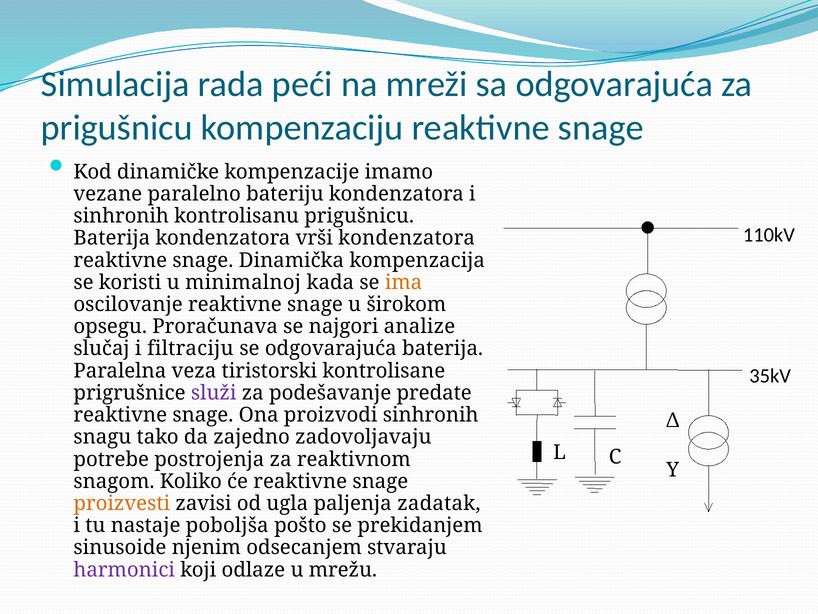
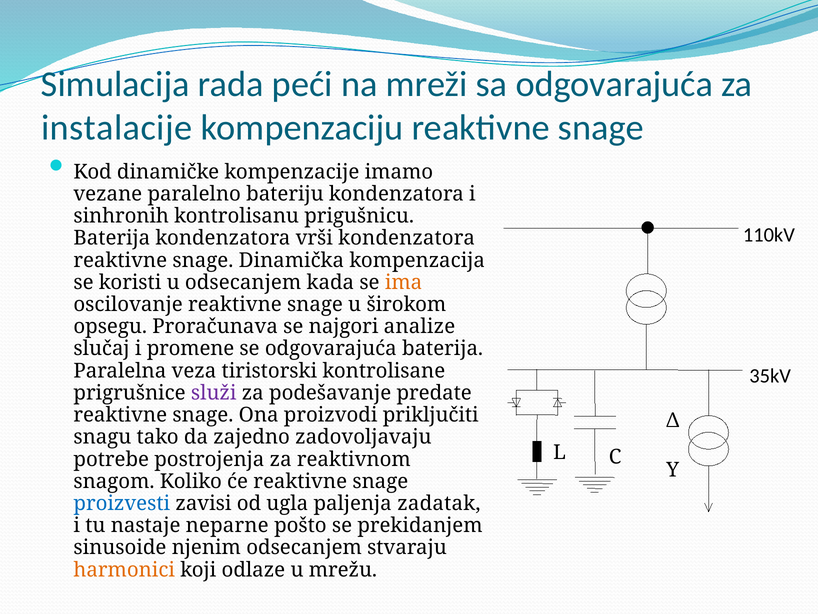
prigušnicu at (117, 128): prigušnicu -> instalacije
u minimalnoj: minimalnoj -> odsecanjem
filtraciju: filtraciju -> promene
proizvodi sinhronih: sinhronih -> priključiti
proizvesti colour: orange -> blue
poboljša: poboljša -> neparne
harmonici colour: purple -> orange
